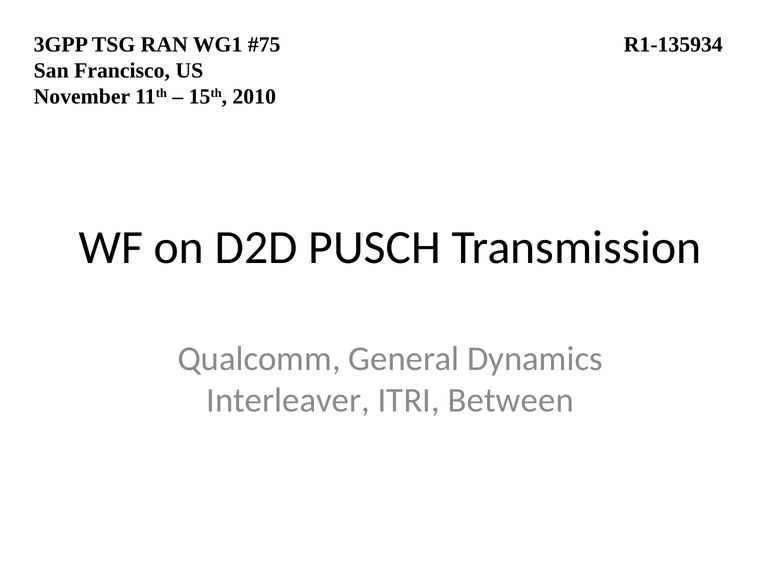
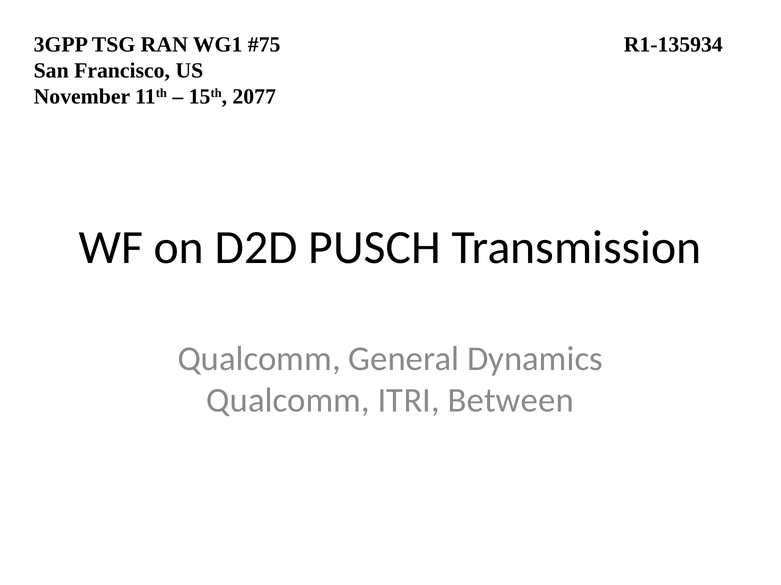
2010: 2010 -> 2077
Interleaver at (288, 401): Interleaver -> Qualcomm
